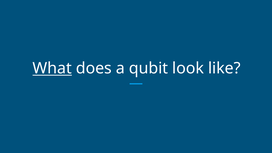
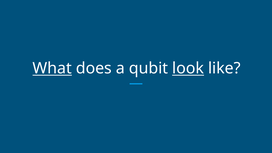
look underline: none -> present
